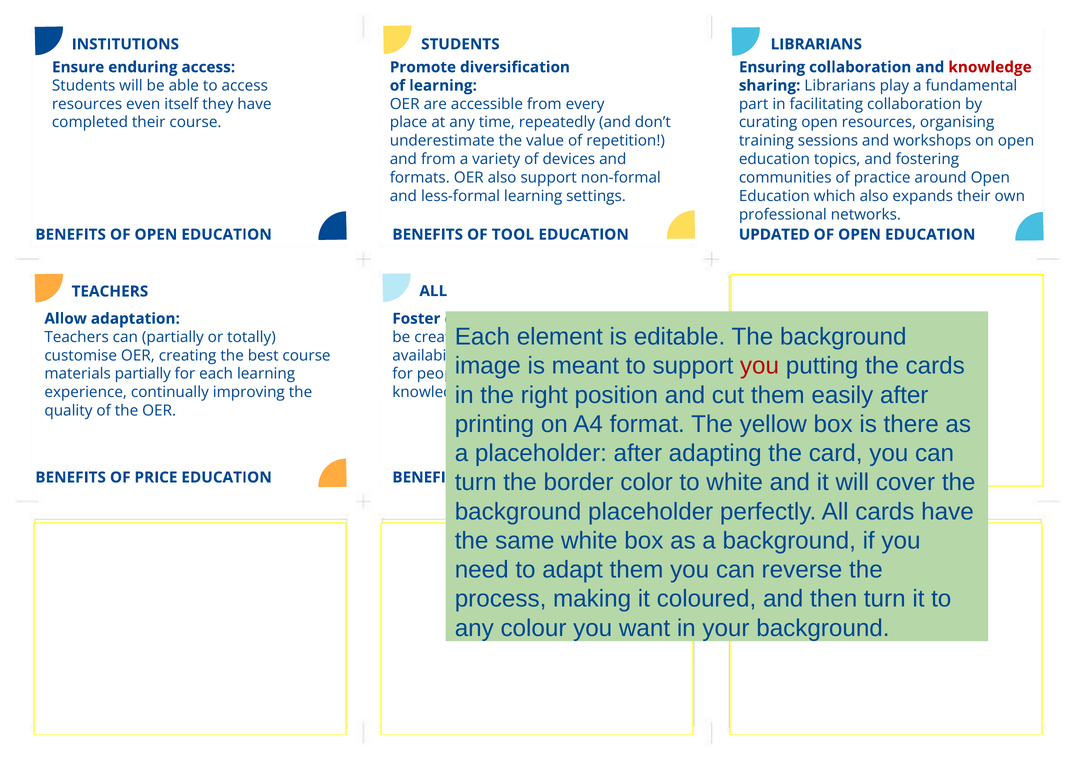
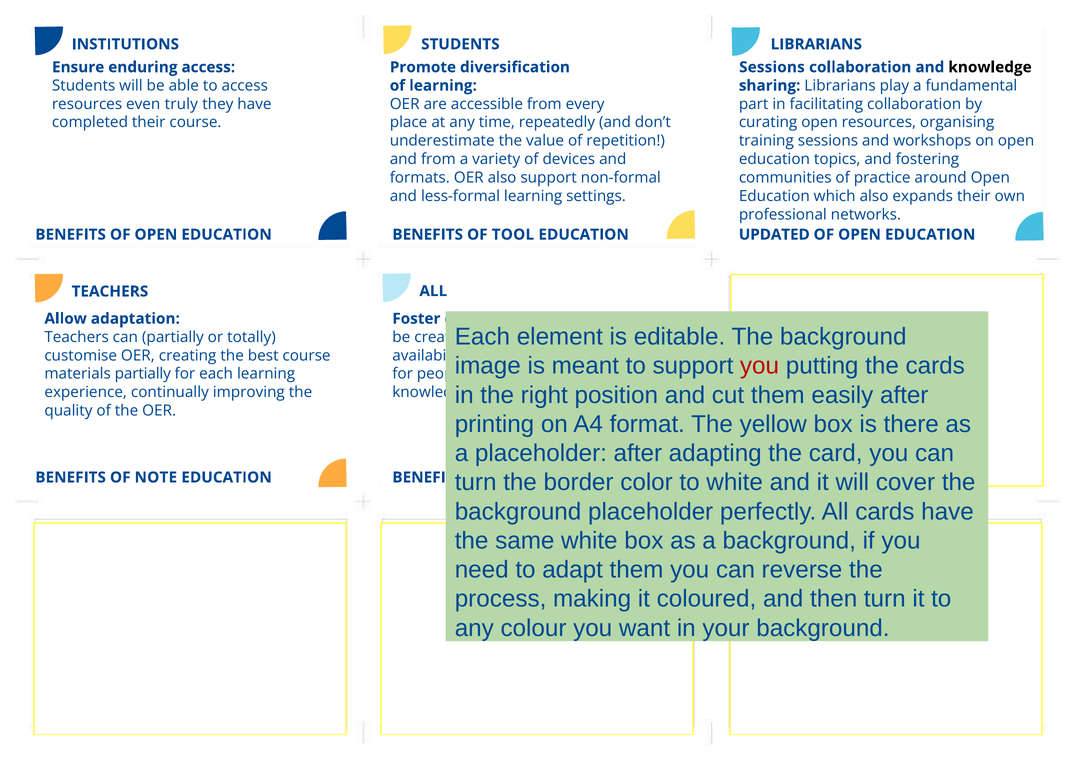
Ensuring at (772, 67): Ensuring -> Sessions
knowledge at (990, 67) colour: red -> black
itself: itself -> truly
PRICE: PRICE -> NOTE
